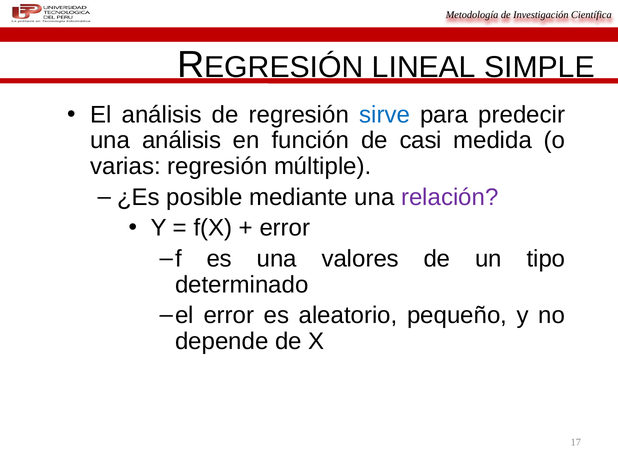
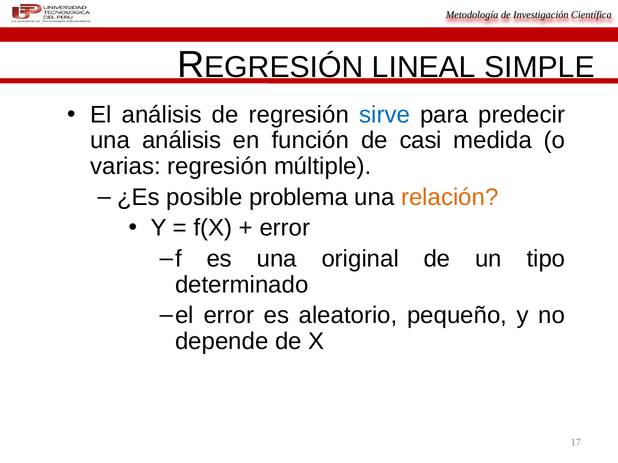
mediante: mediante -> problema
relación colour: purple -> orange
valores: valores -> original
